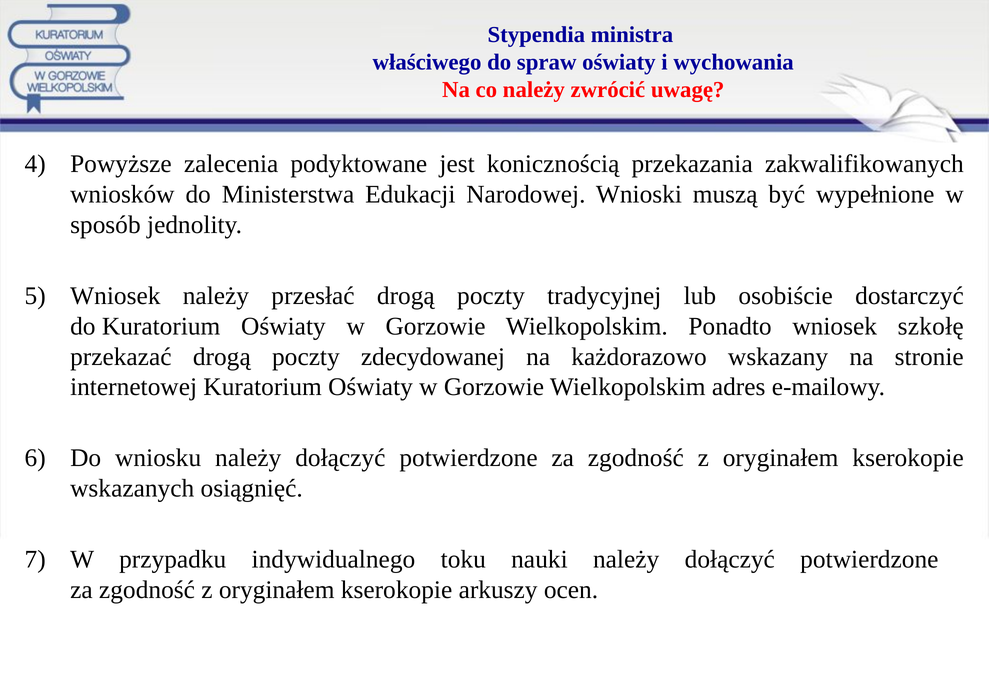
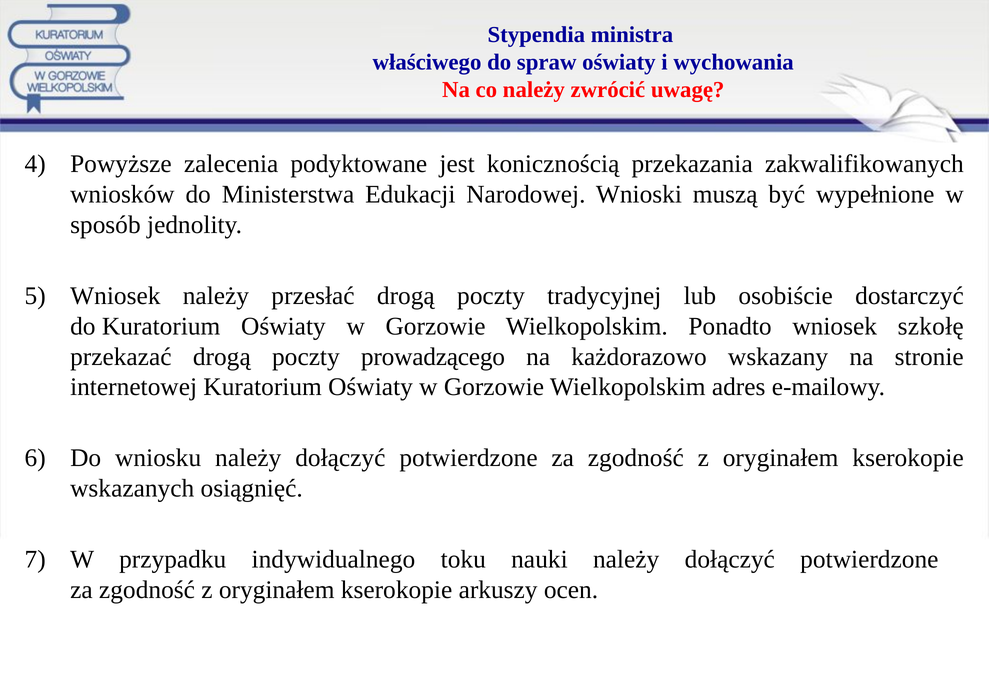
zdecydowanej: zdecydowanej -> prowadzącego
